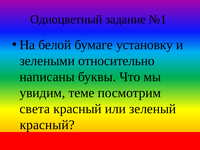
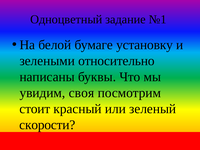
теме: теме -> своя
света: света -> стоит
красный at (47, 125): красный -> скорости
